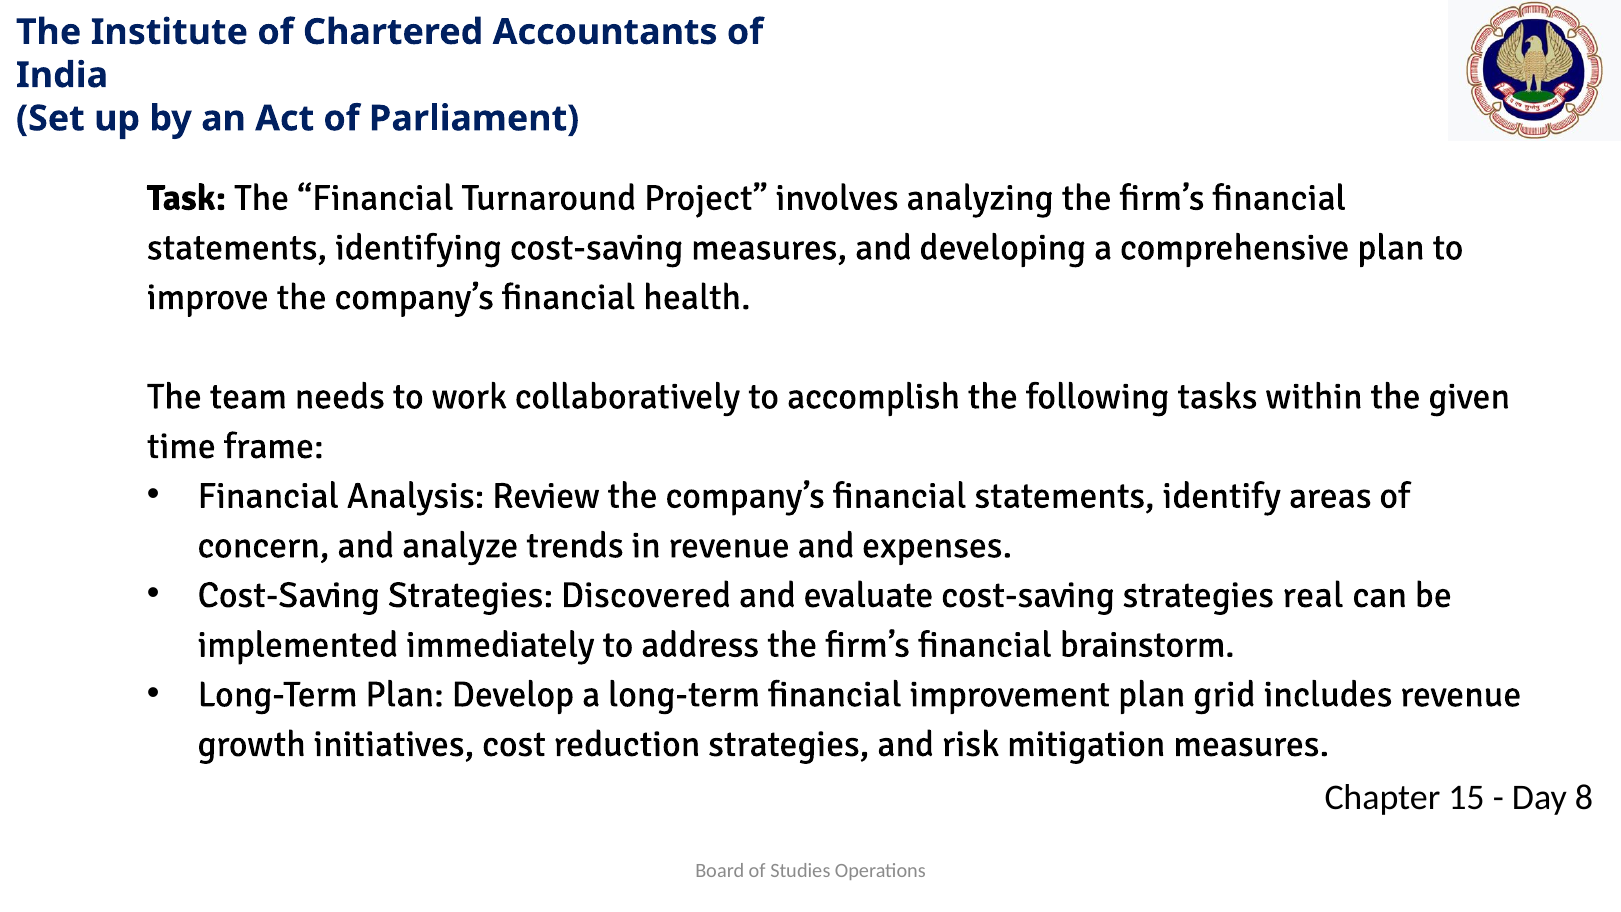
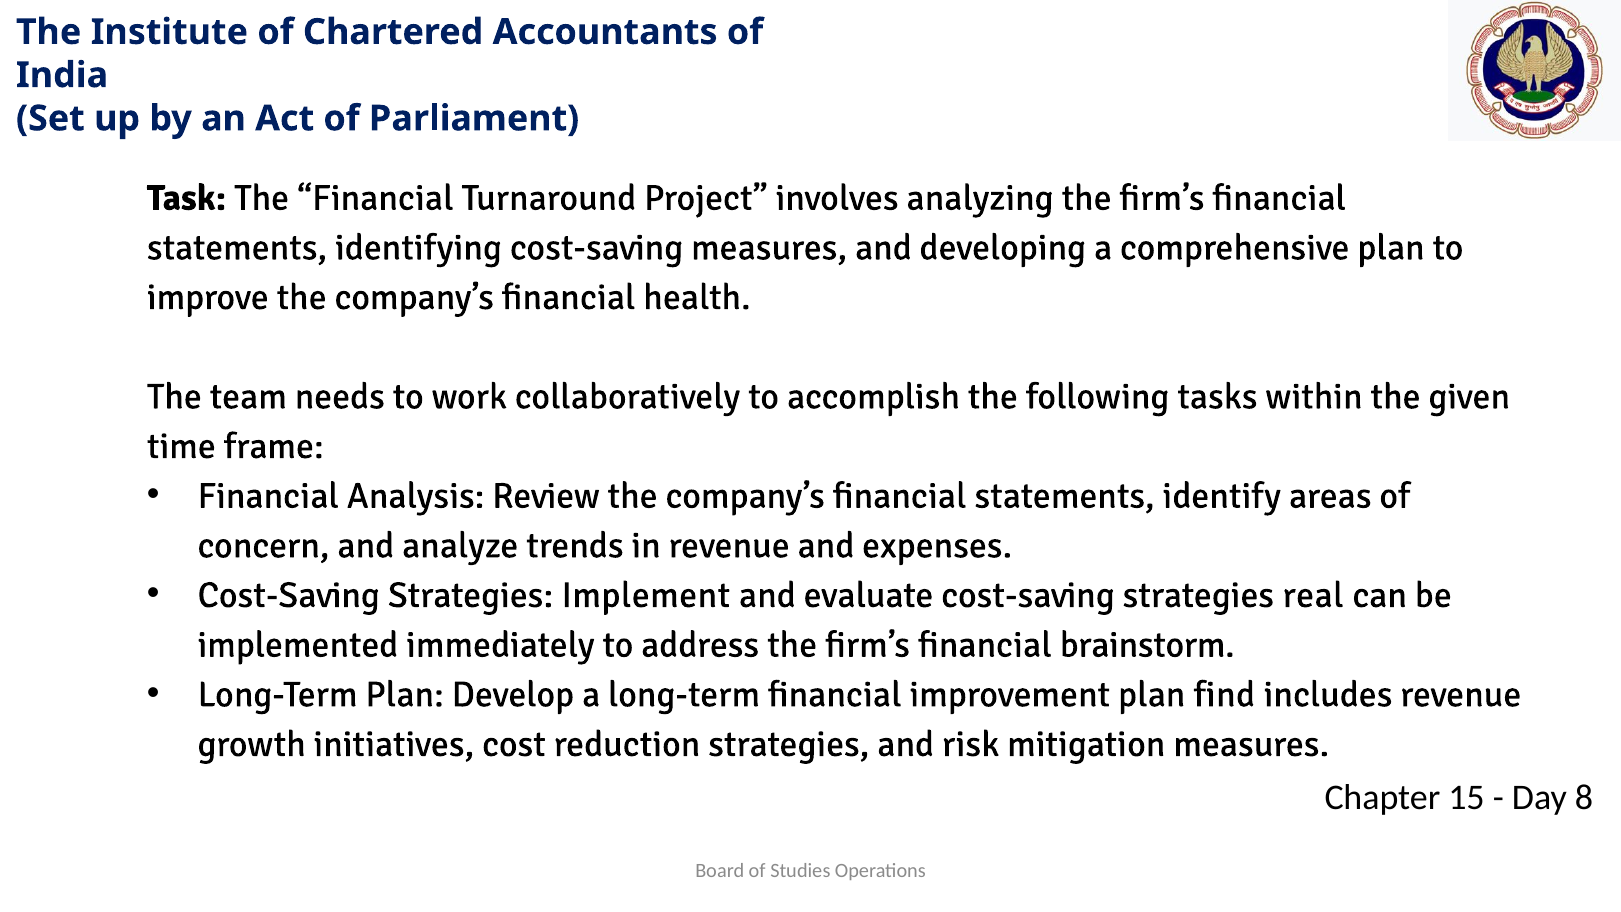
Discovered: Discovered -> Implement
grid: grid -> find
